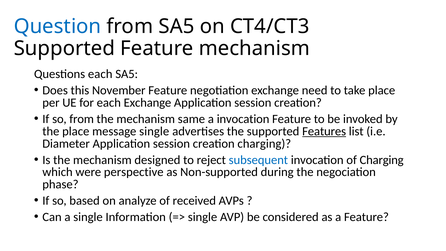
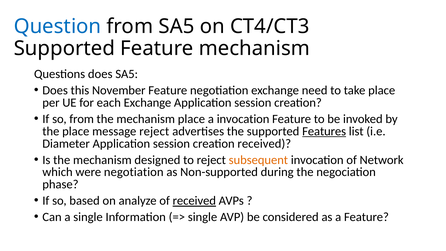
Questions each: each -> does
mechanism same: same -> place
message single: single -> reject
creation charging: charging -> received
subsequent colour: blue -> orange
of Charging: Charging -> Network
were perspective: perspective -> negotiation
received at (194, 201) underline: none -> present
